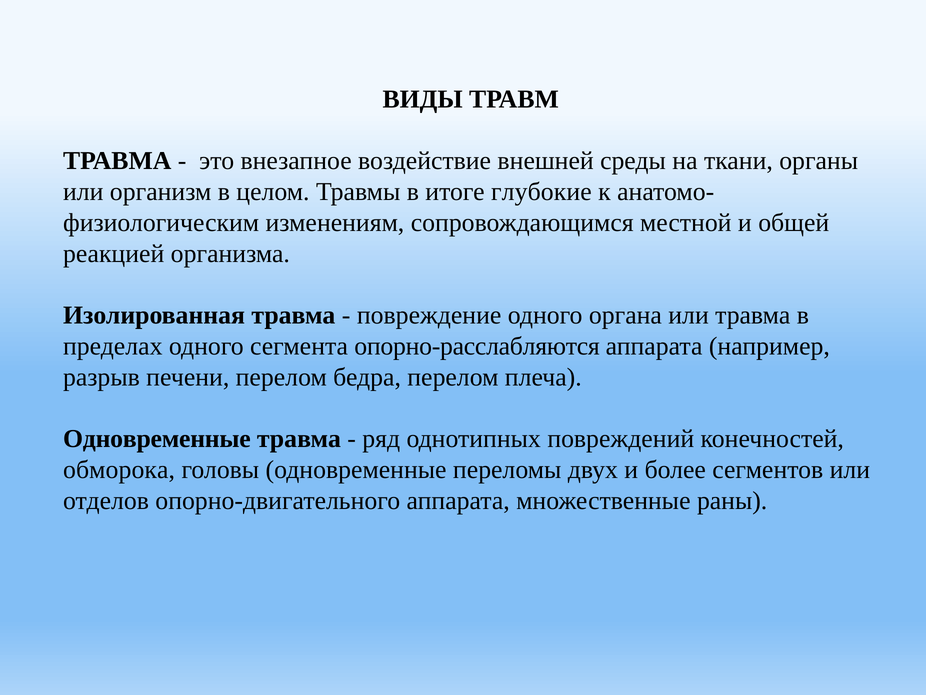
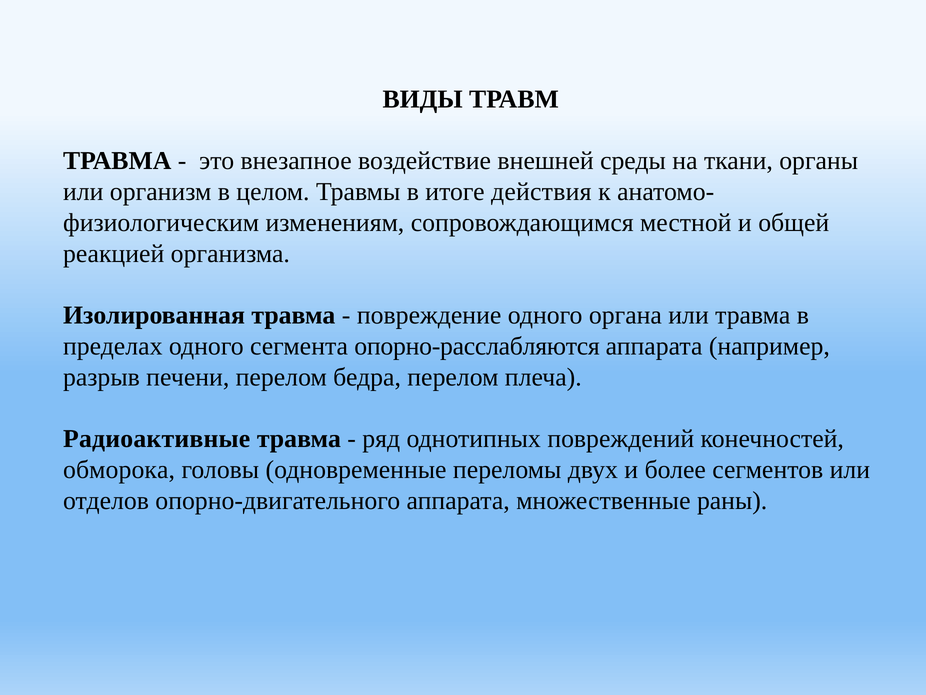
глубокие: глубокие -> действия
Одновременные at (157, 439): Одновременные -> Радиоактивные
